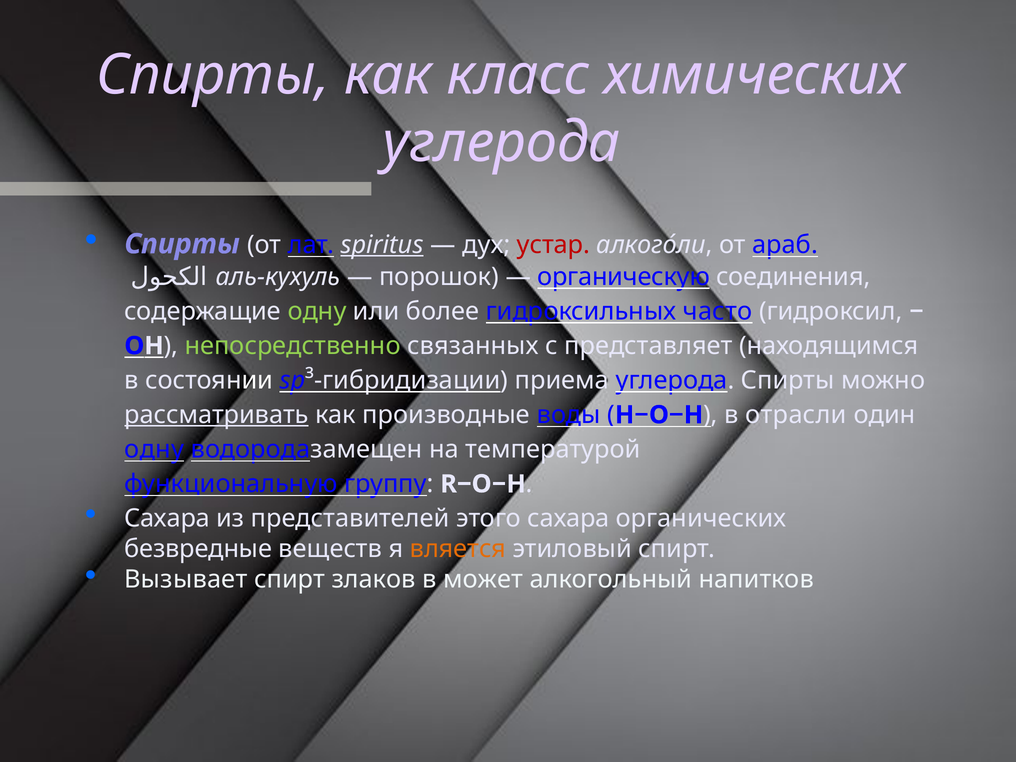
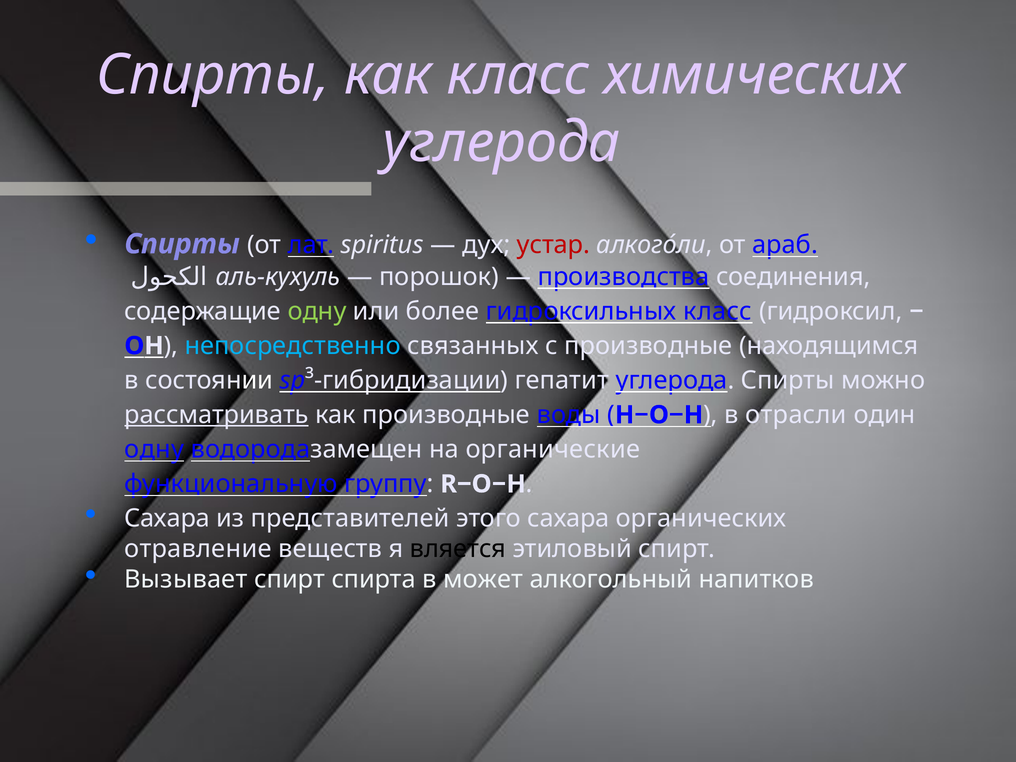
spiritus underline: present -> none
органическую: органическую -> производства
гидроксильных часто: часто -> класс
непосредственно colour: light green -> light blue
с представляет: представляет -> производные
приема: приема -> гепатит
температурой: температурой -> органические
безвредные: безвредные -> отравление
вляется colour: orange -> black
злаков: злаков -> спирта
